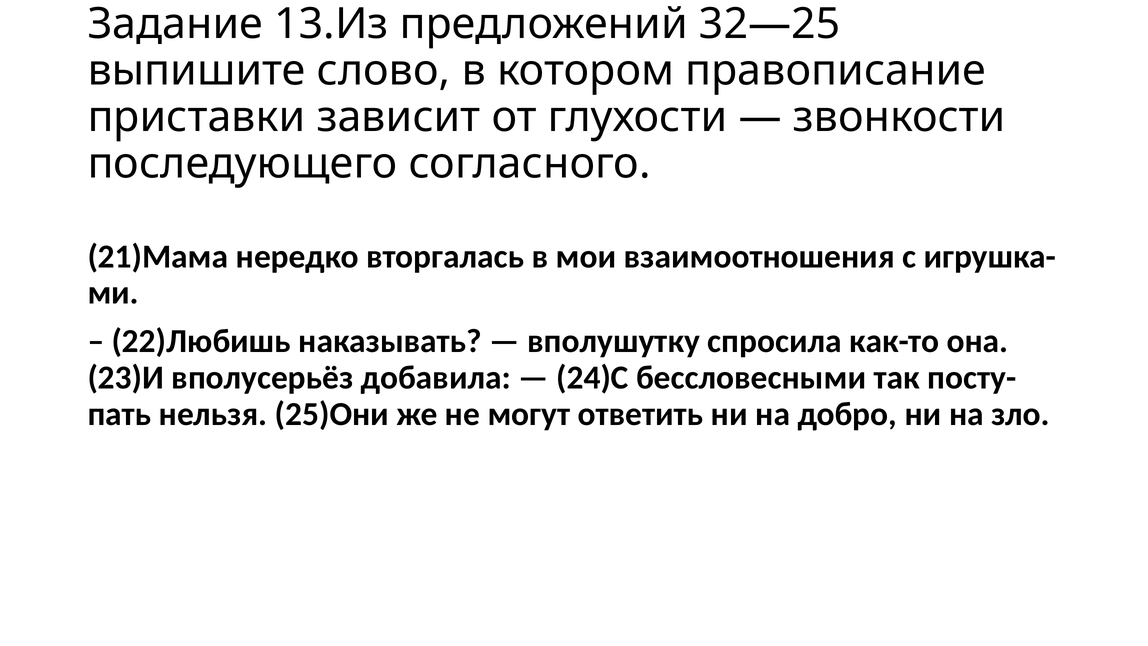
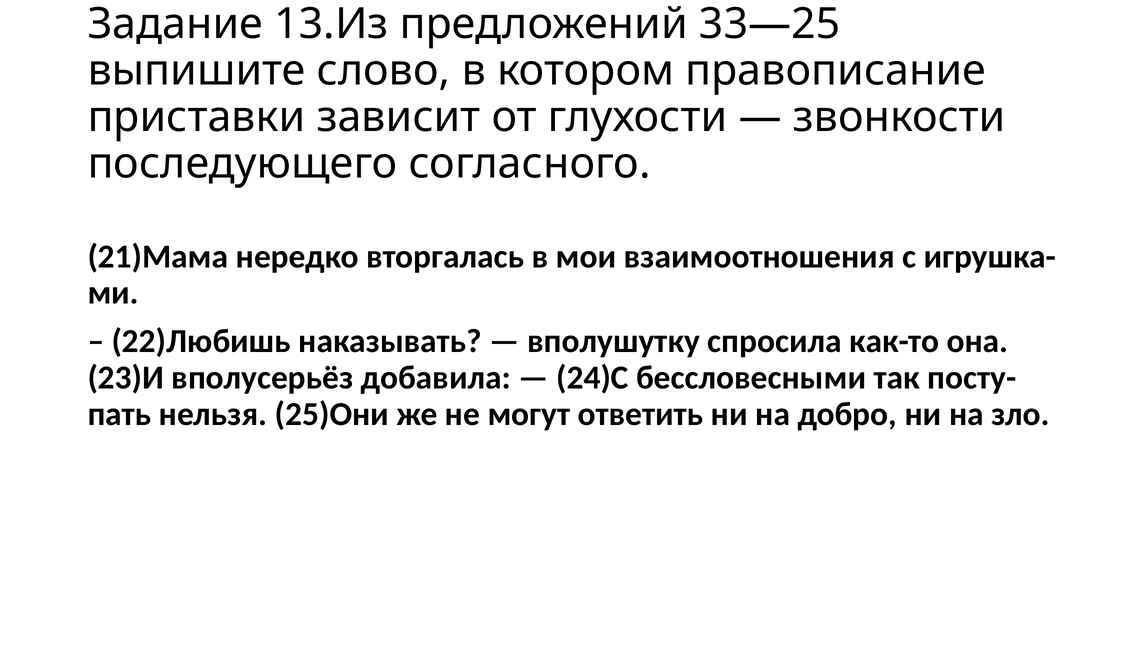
32—25: 32—25 -> 33—25
